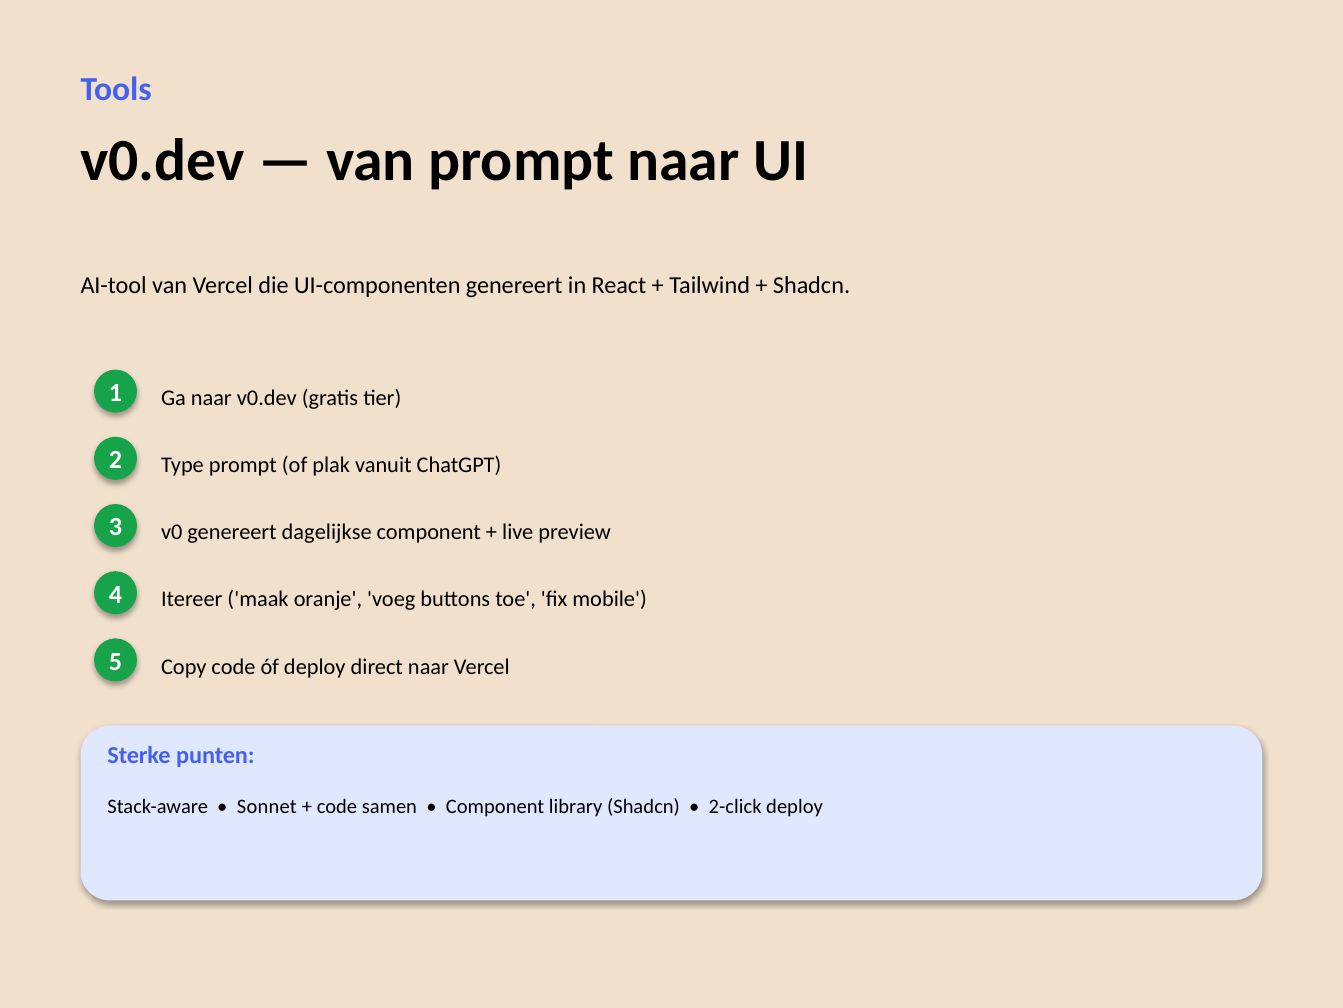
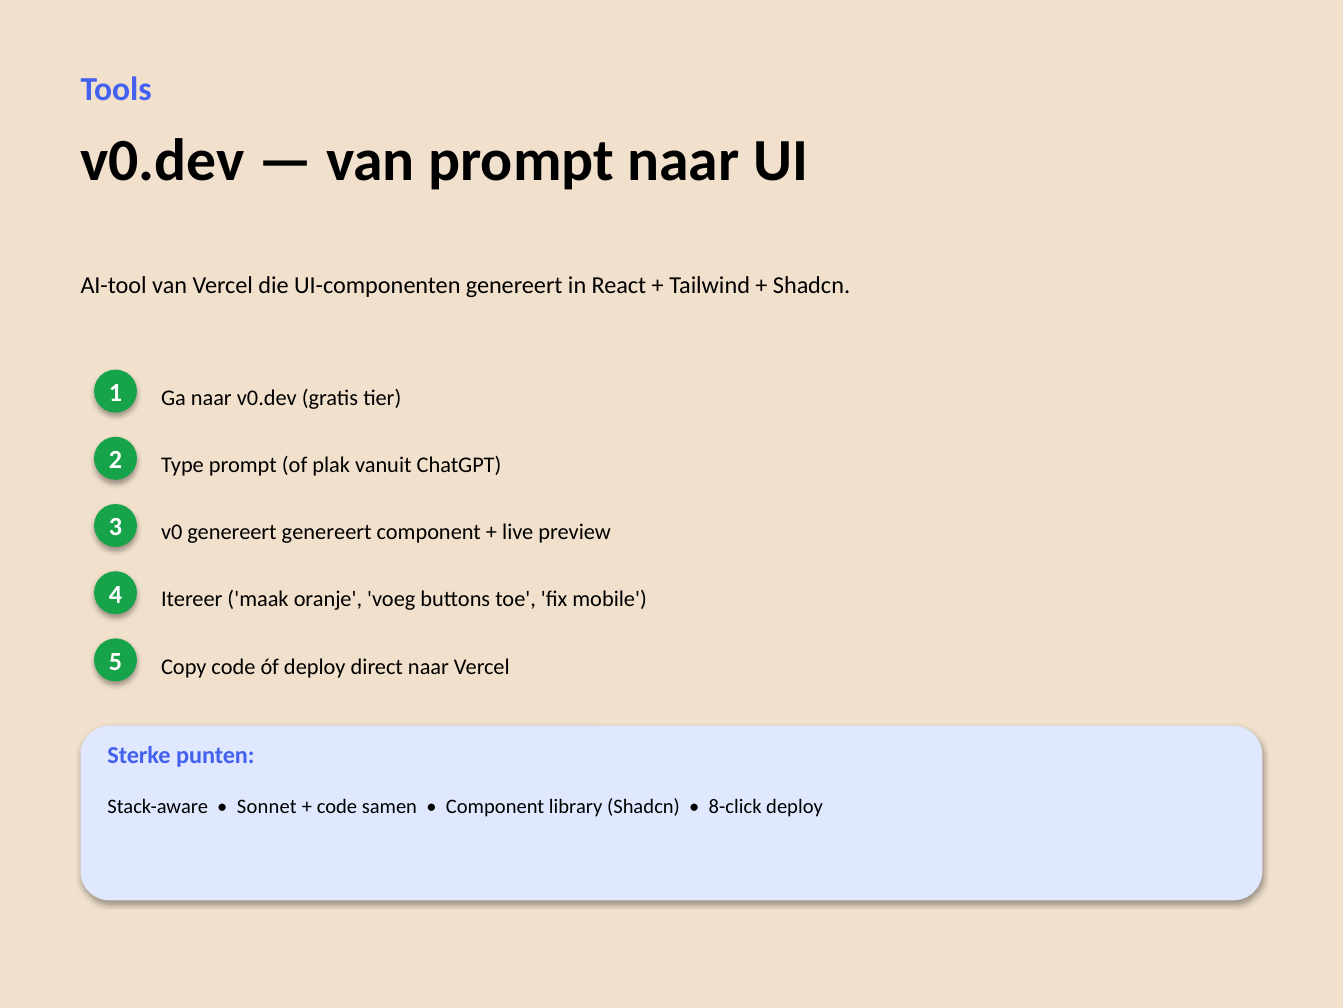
genereert dagelijkse: dagelijkse -> genereert
2-click: 2-click -> 8-click
